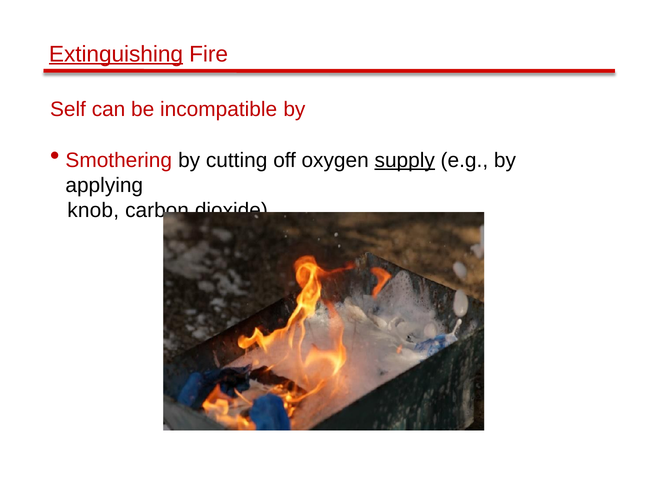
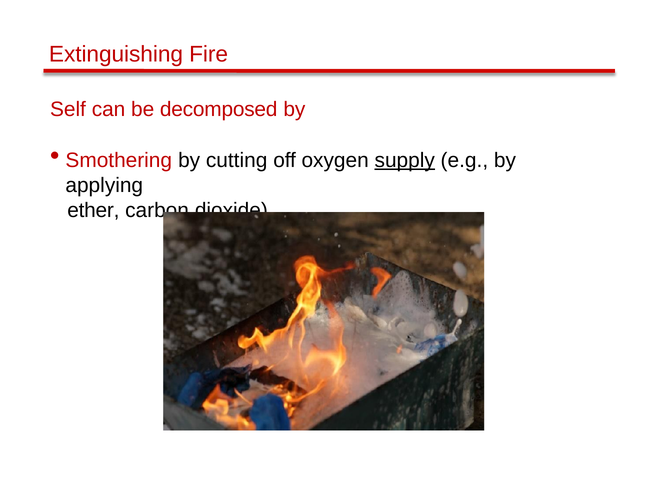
Extinguishing underline: present -> none
incompatible: incompatible -> decomposed
knob: knob -> ether
